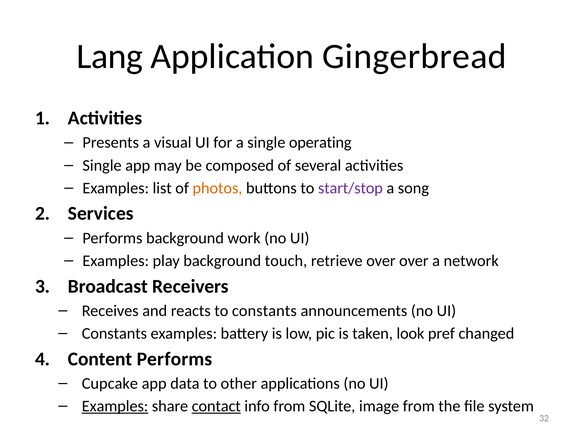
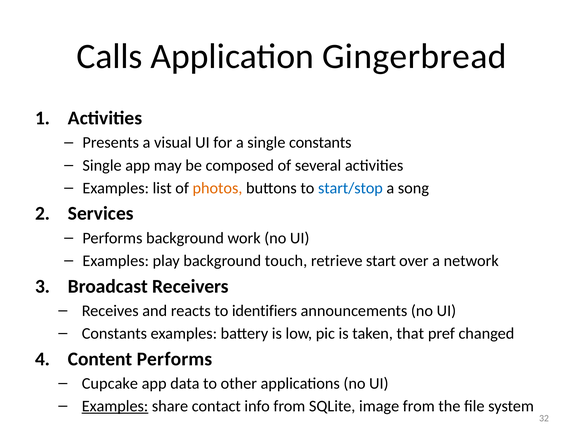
Lang: Lang -> Calls
single operating: operating -> constants
start/stop colour: purple -> blue
retrieve over: over -> start
to constants: constants -> identifiers
look: look -> that
contact underline: present -> none
